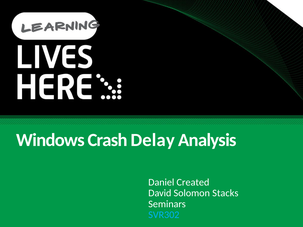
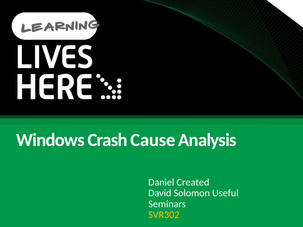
Delay: Delay -> Cause
Stacks: Stacks -> Useful
SVR302 colour: light blue -> yellow
